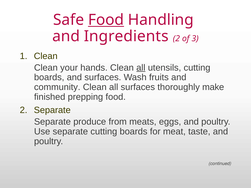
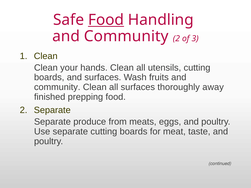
Ingredients at (126, 36): Ingredients -> Community
all at (141, 68) underline: present -> none
make: make -> away
